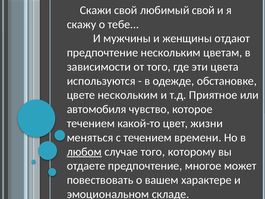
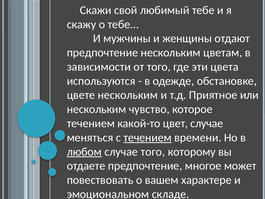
любимый свой: свой -> тебе
автомобиля at (97, 109): автомобиля -> нескольким
цвет жизни: жизни -> случае
течением at (148, 137) underline: none -> present
